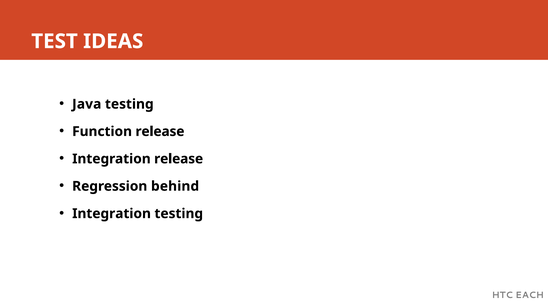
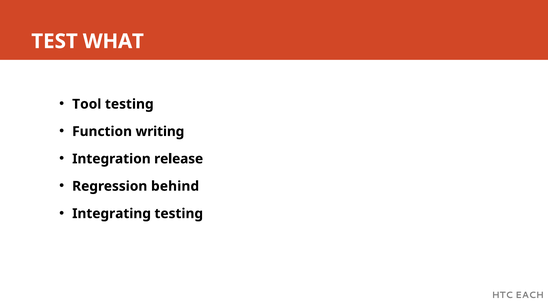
IDEAS: IDEAS -> WHAT
Java: Java -> Tool
Function release: release -> writing
Integration at (112, 214): Integration -> Integrating
